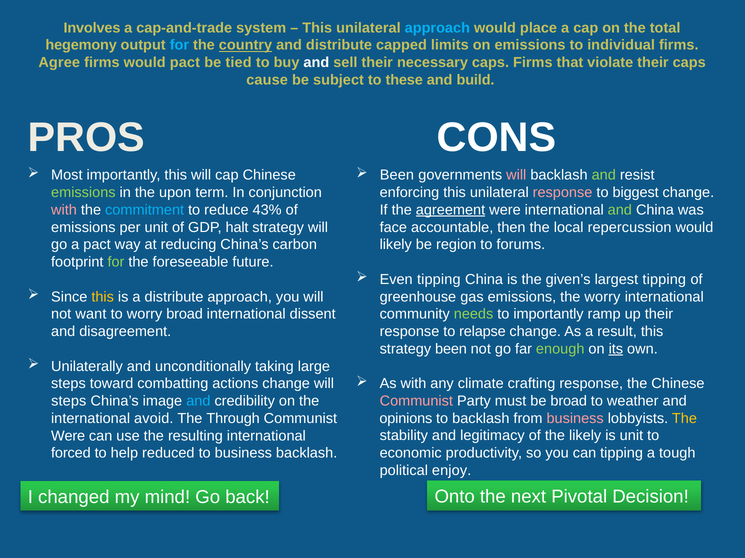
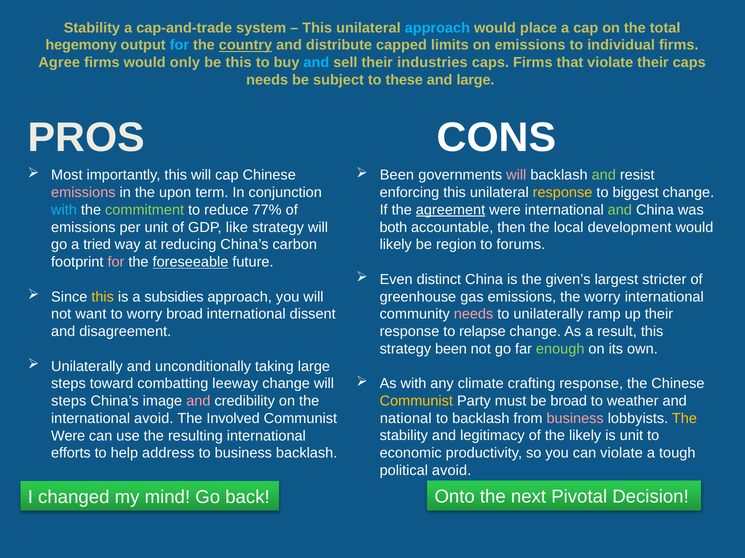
Involves at (92, 28): Involves -> Stability
would pact: pact -> only
be tied: tied -> this
and at (316, 63) colour: white -> light blue
necessary: necessary -> industries
cause at (267, 80): cause -> needs
and build: build -> large
emissions at (83, 193) colour: light green -> pink
response at (563, 193) colour: pink -> yellow
with at (64, 210) colour: pink -> light blue
commitment colour: light blue -> light green
43%: 43% -> 77%
halt: halt -> like
face: face -> both
repercussion: repercussion -> development
a pact: pact -> tried
for at (116, 262) colour: light green -> pink
foreseeable underline: none -> present
Even tipping: tipping -> distinct
largest tipping: tipping -> stricter
a distribute: distribute -> subsidies
needs at (474, 315) colour: light green -> pink
to importantly: importantly -> unilaterally
its underline: present -> none
actions: actions -> leeway
and at (198, 402) colour: light blue -> pink
Communist at (416, 402) colour: pink -> yellow
Through: Through -> Involved
opinions: opinions -> national
can tipping: tipping -> violate
forced: forced -> efforts
reduced: reduced -> address
political enjoy: enjoy -> avoid
